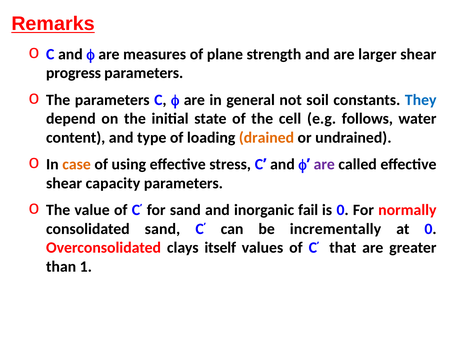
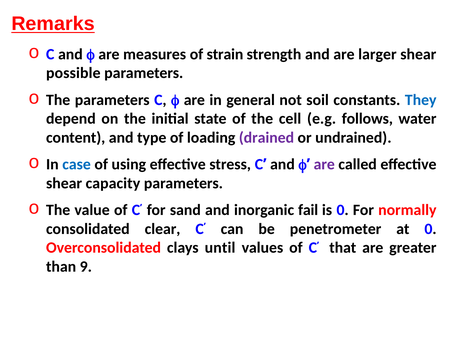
plane: plane -> strain
progress: progress -> possible
drained colour: orange -> purple
case colour: orange -> blue
consolidated sand: sand -> clear
incrementally: incrementally -> penetrometer
itself: itself -> until
1: 1 -> 9
